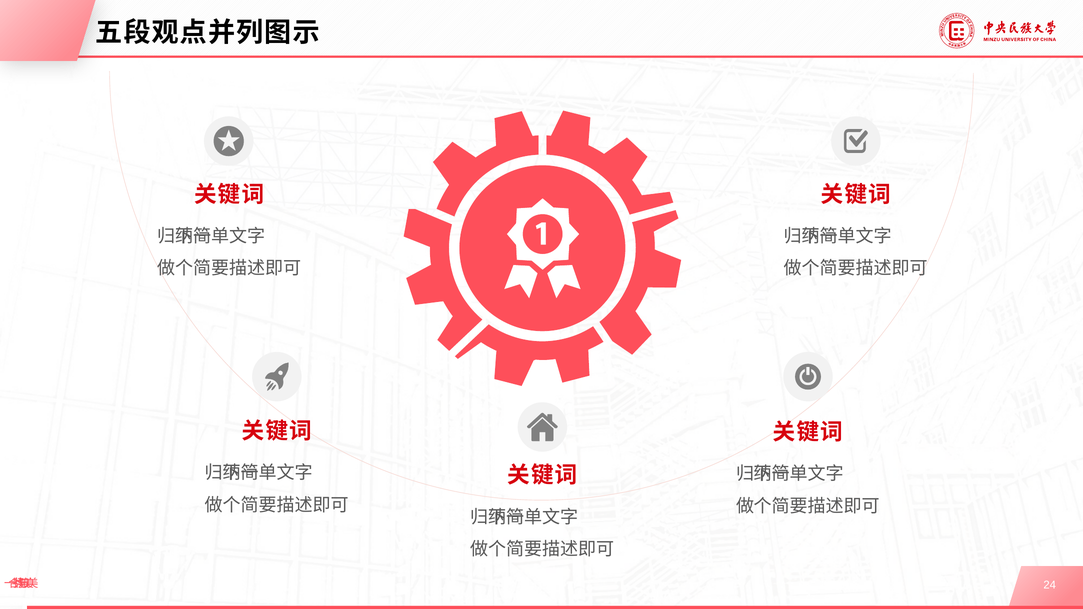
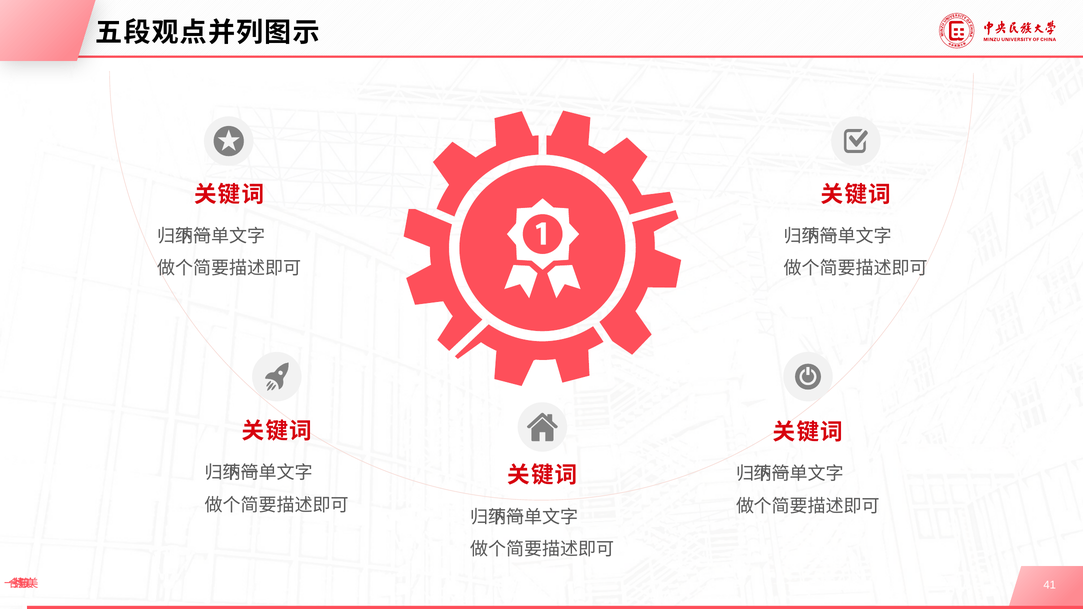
24: 24 -> 41
